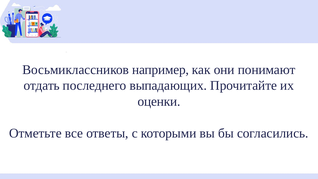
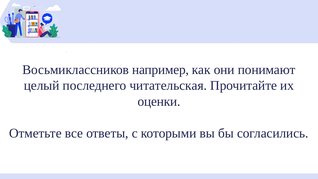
отдать: отдать -> целый
выпадающих: выпадающих -> читательская
